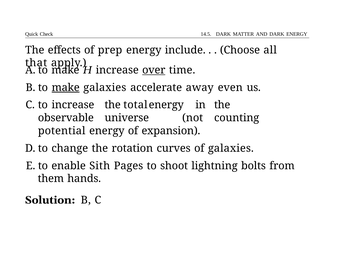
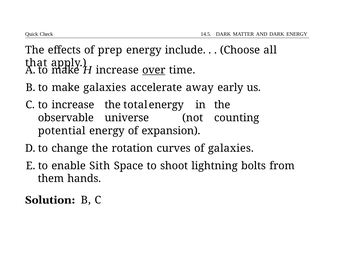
make at (66, 88) underline: present -> none
even: even -> early
Pages: Pages -> Space
